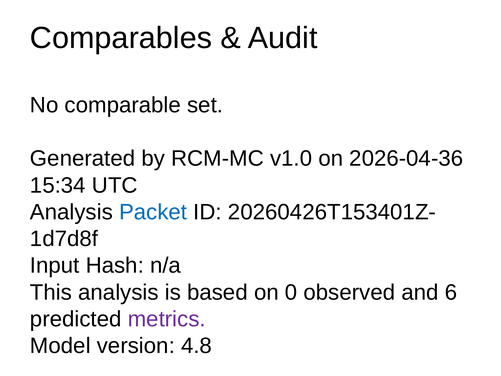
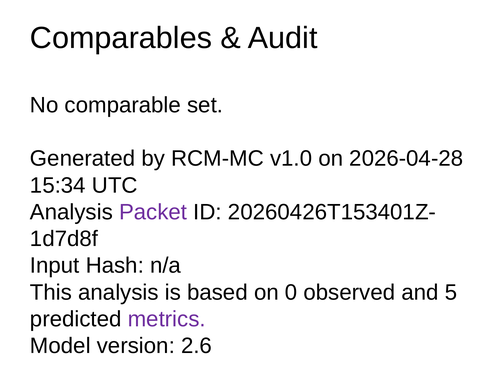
2026-04-36: 2026-04-36 -> 2026-04-28
Packet colour: blue -> purple
6: 6 -> 5
4.8: 4.8 -> 2.6
